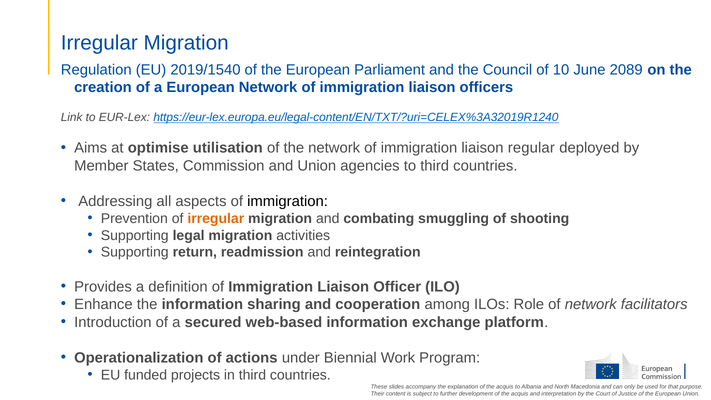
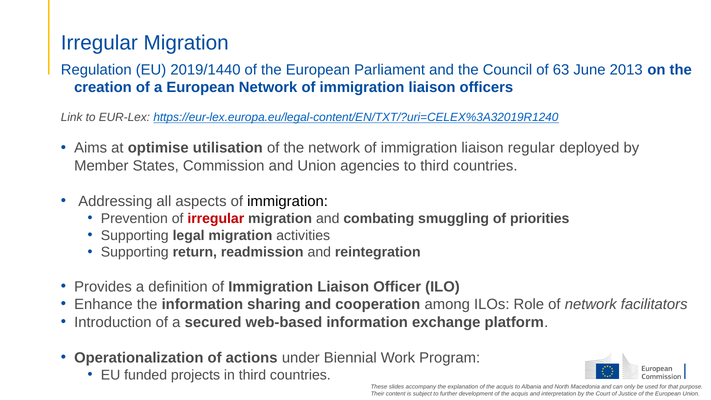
2019/1540: 2019/1540 -> 2019/1440
10: 10 -> 63
2089: 2089 -> 2013
irregular at (216, 219) colour: orange -> red
shooting: shooting -> priorities
